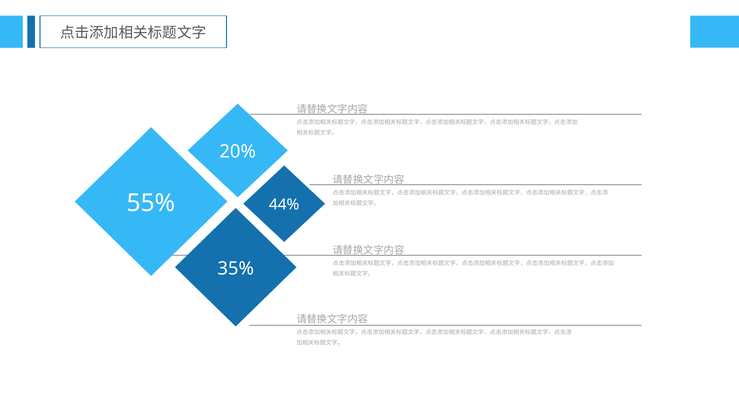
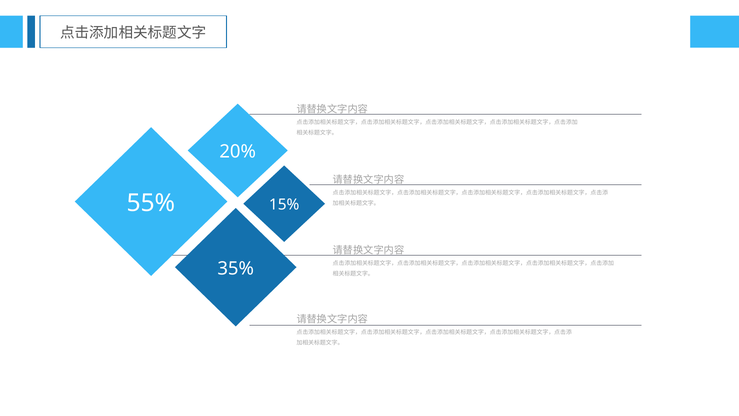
44%: 44% -> 15%
